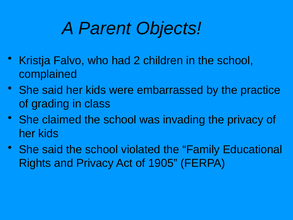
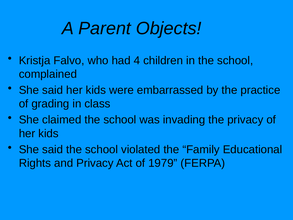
2: 2 -> 4
1905: 1905 -> 1979
